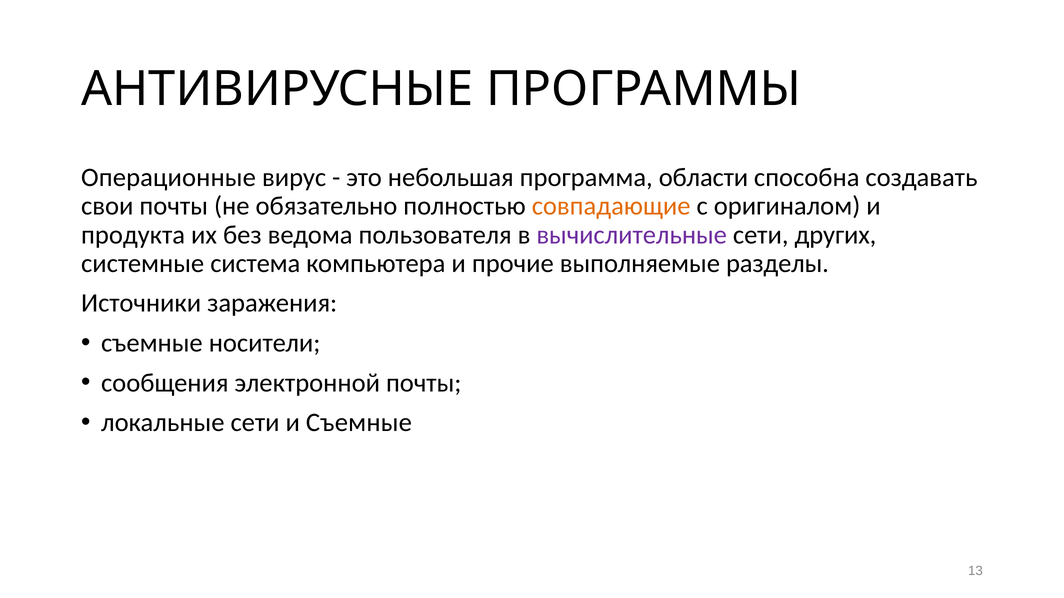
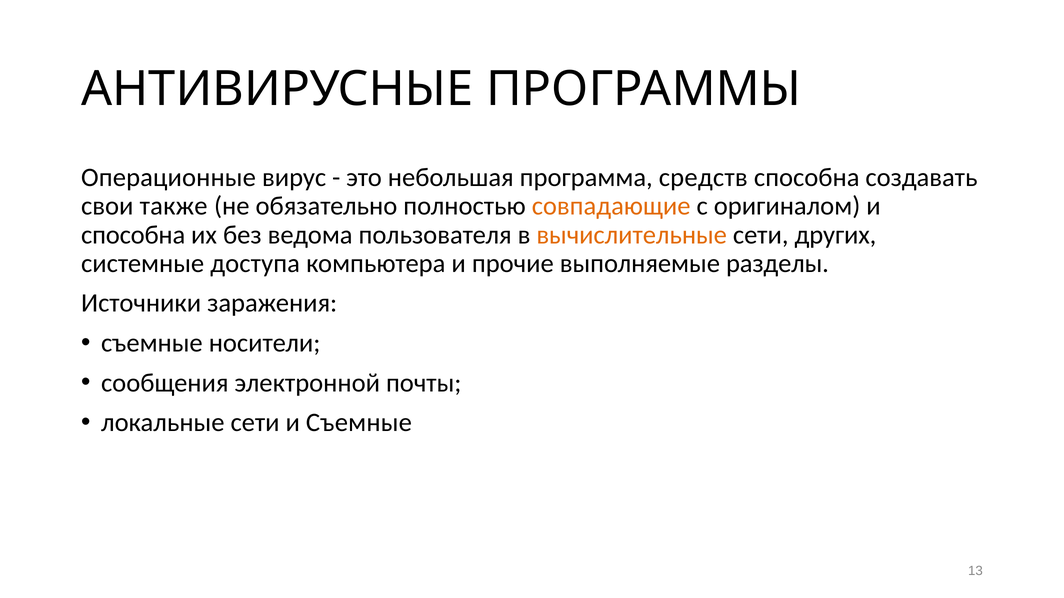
области: области -> средств
свои почты: почты -> также
продукта at (133, 235): продукта -> способна
вычислительные colour: purple -> orange
система: система -> доступа
